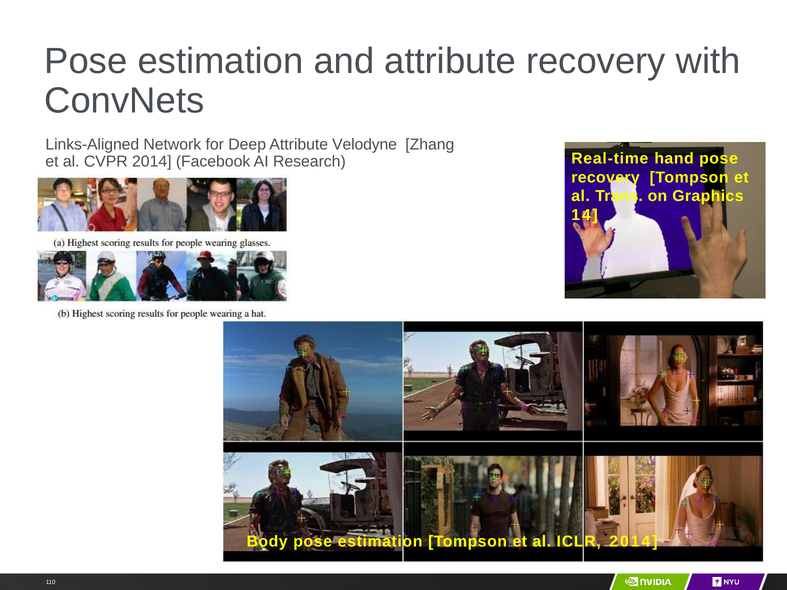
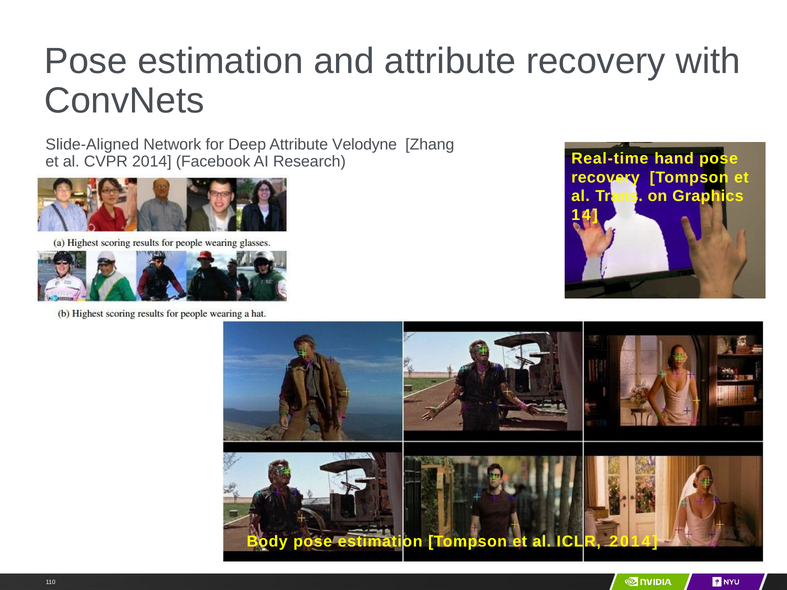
Links-Aligned: Links-Aligned -> Slide-Aligned
